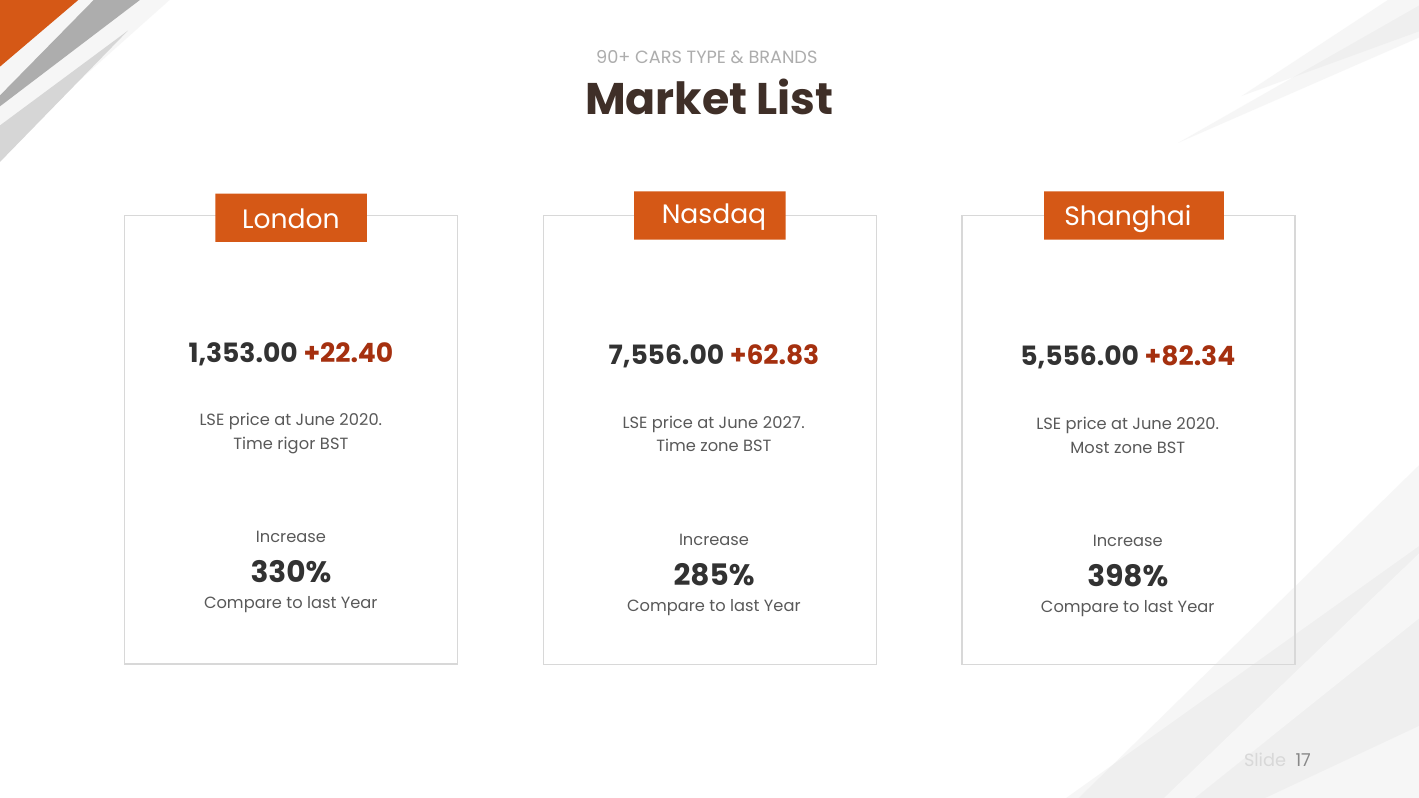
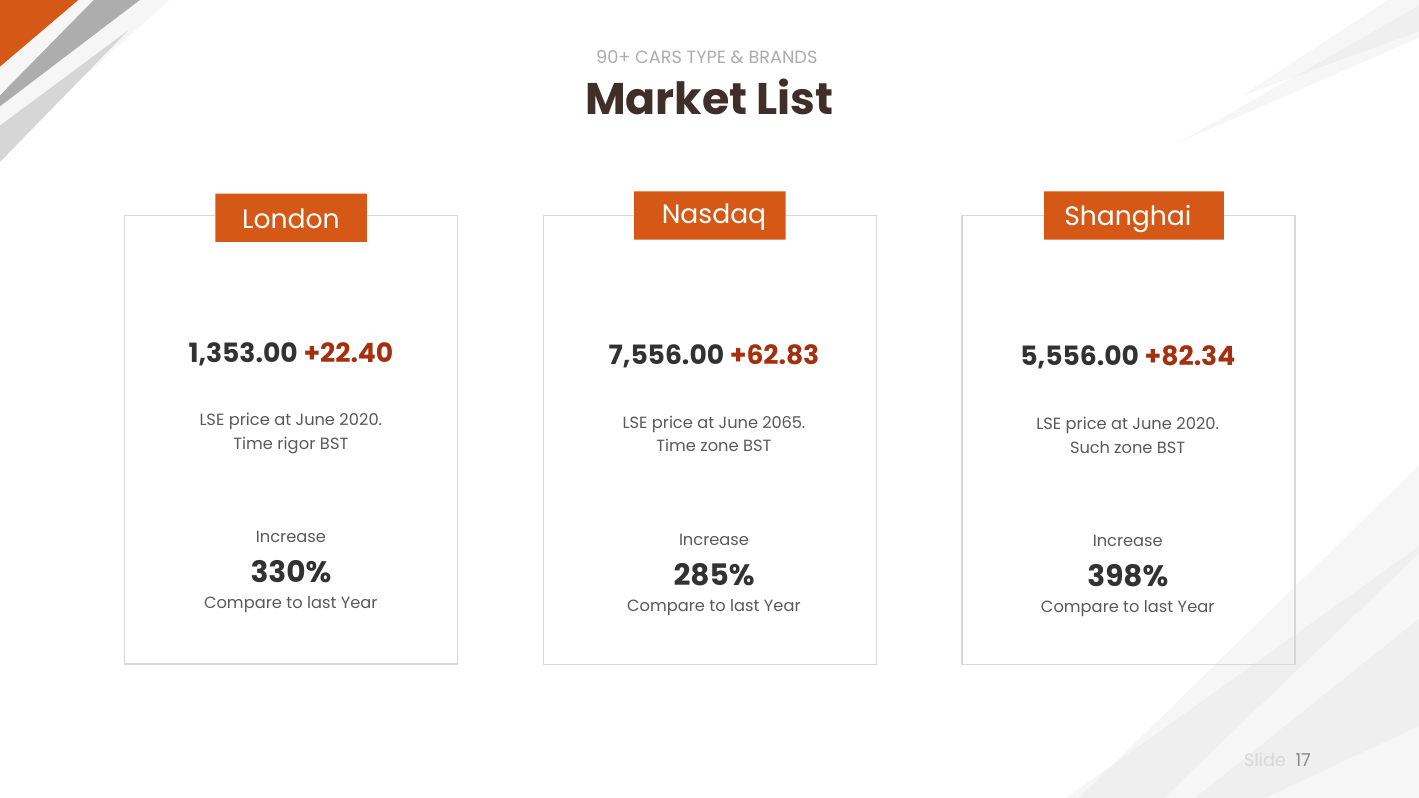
2027: 2027 -> 2065
Most: Most -> Such
